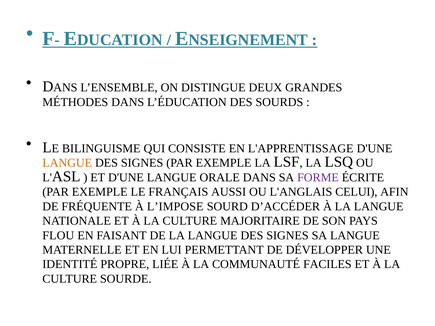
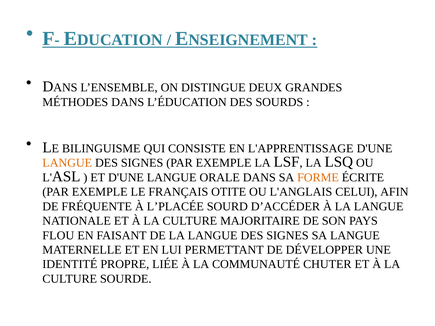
FORME colour: purple -> orange
AUSSI: AUSSI -> OTITE
L’IMPOSE: L’IMPOSE -> L’PLACÉE
FACILES: FACILES -> CHUTER
